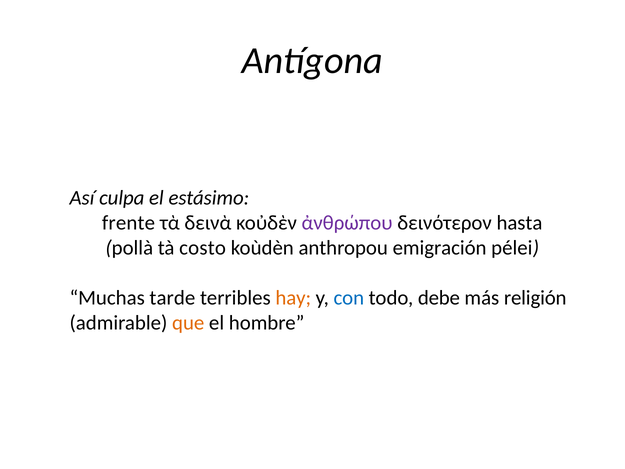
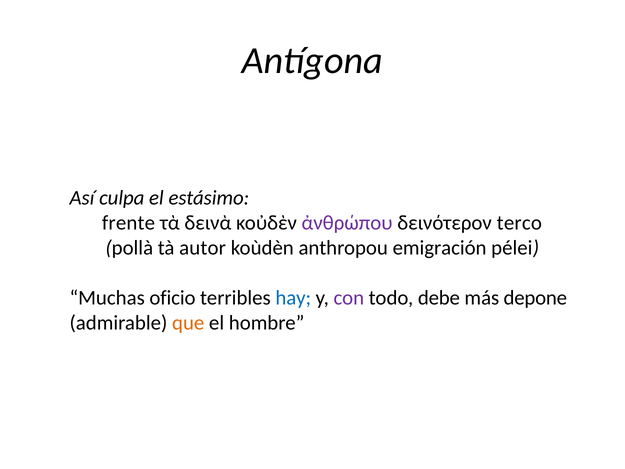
hasta: hasta -> terco
costo: costo -> autor
tarde: tarde -> oficio
hay colour: orange -> blue
con colour: blue -> purple
religión: religión -> depone
